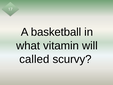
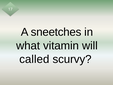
basketball: basketball -> sneetches
